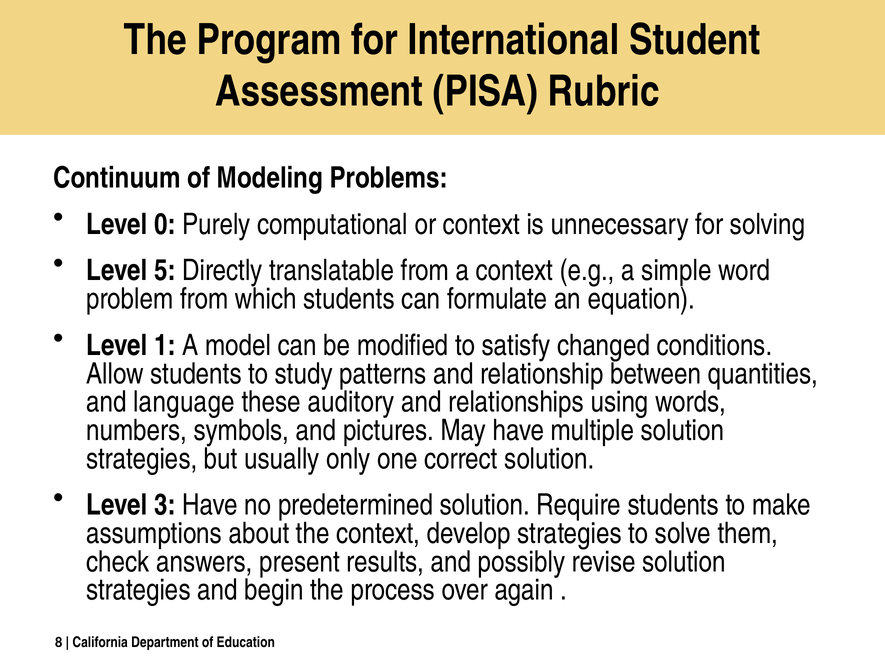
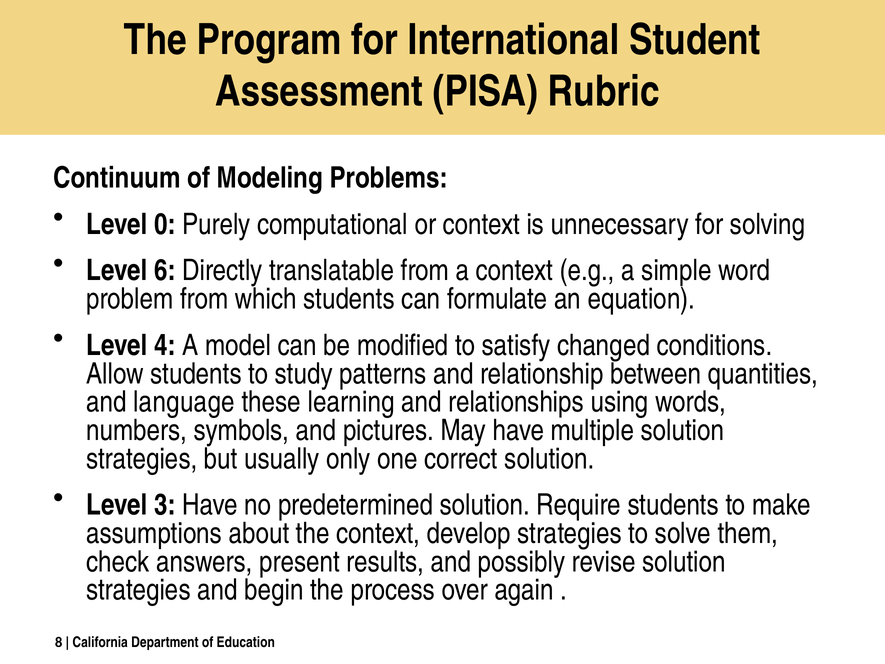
5: 5 -> 6
1: 1 -> 4
auditory: auditory -> learning
